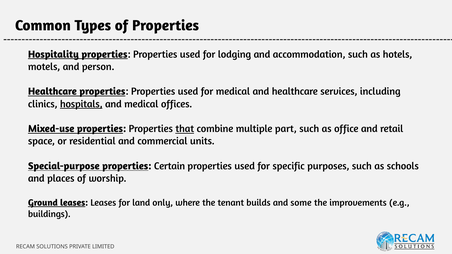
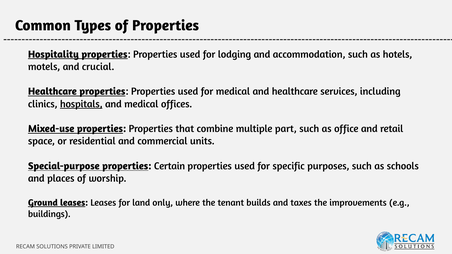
person: person -> crucial
that underline: present -> none
some: some -> taxes
